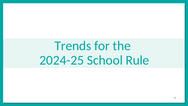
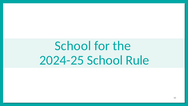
Trends at (73, 46): Trends -> School
